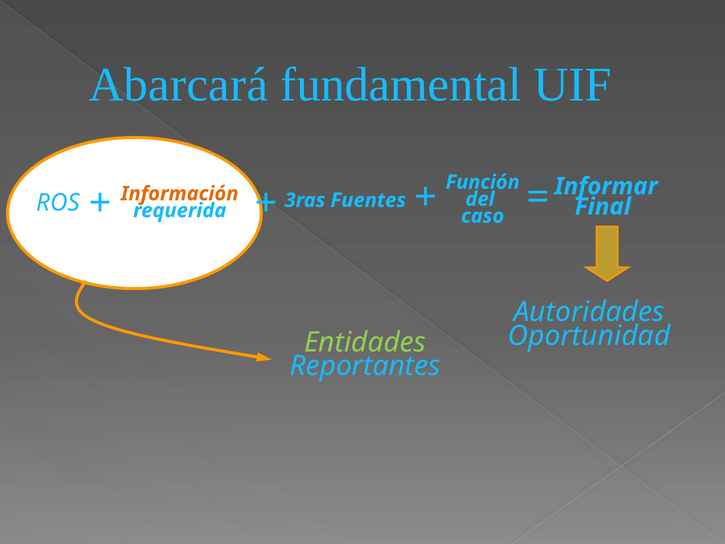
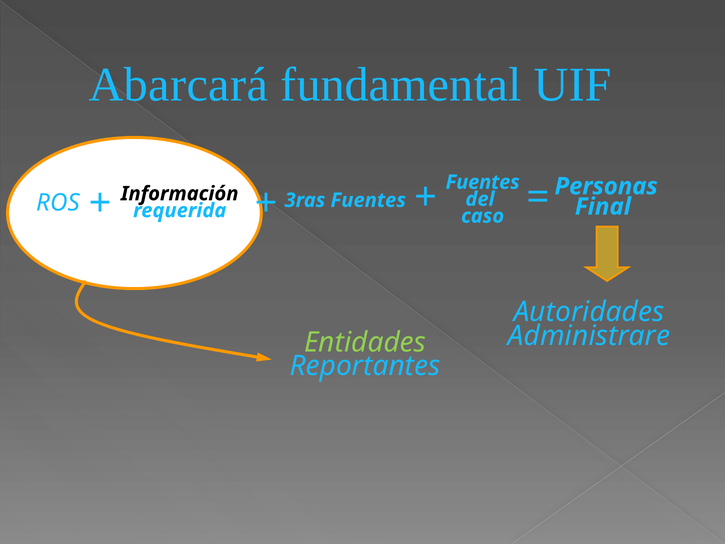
Función at (483, 182): Función -> Fuentes
Informar: Informar -> Personas
Información colour: orange -> black
Oportunidad: Oportunidad -> Administrare
